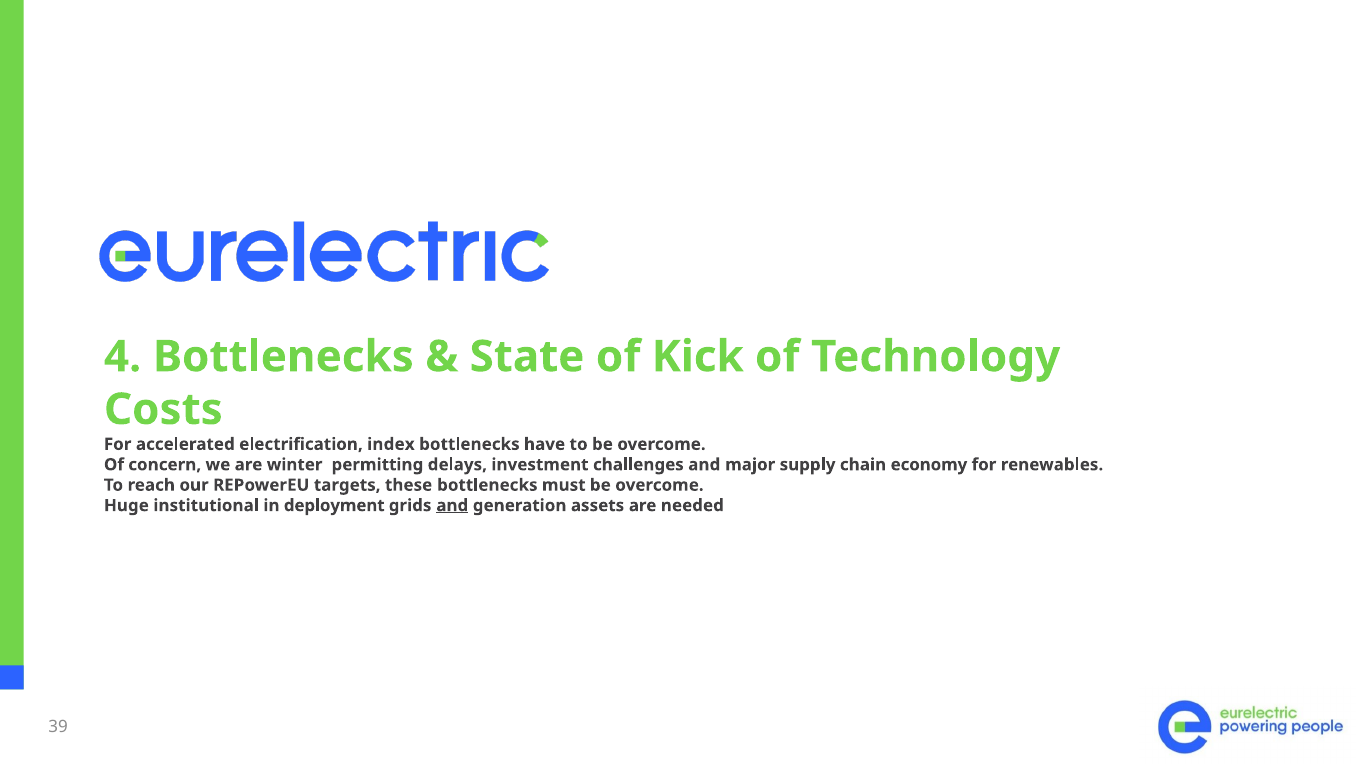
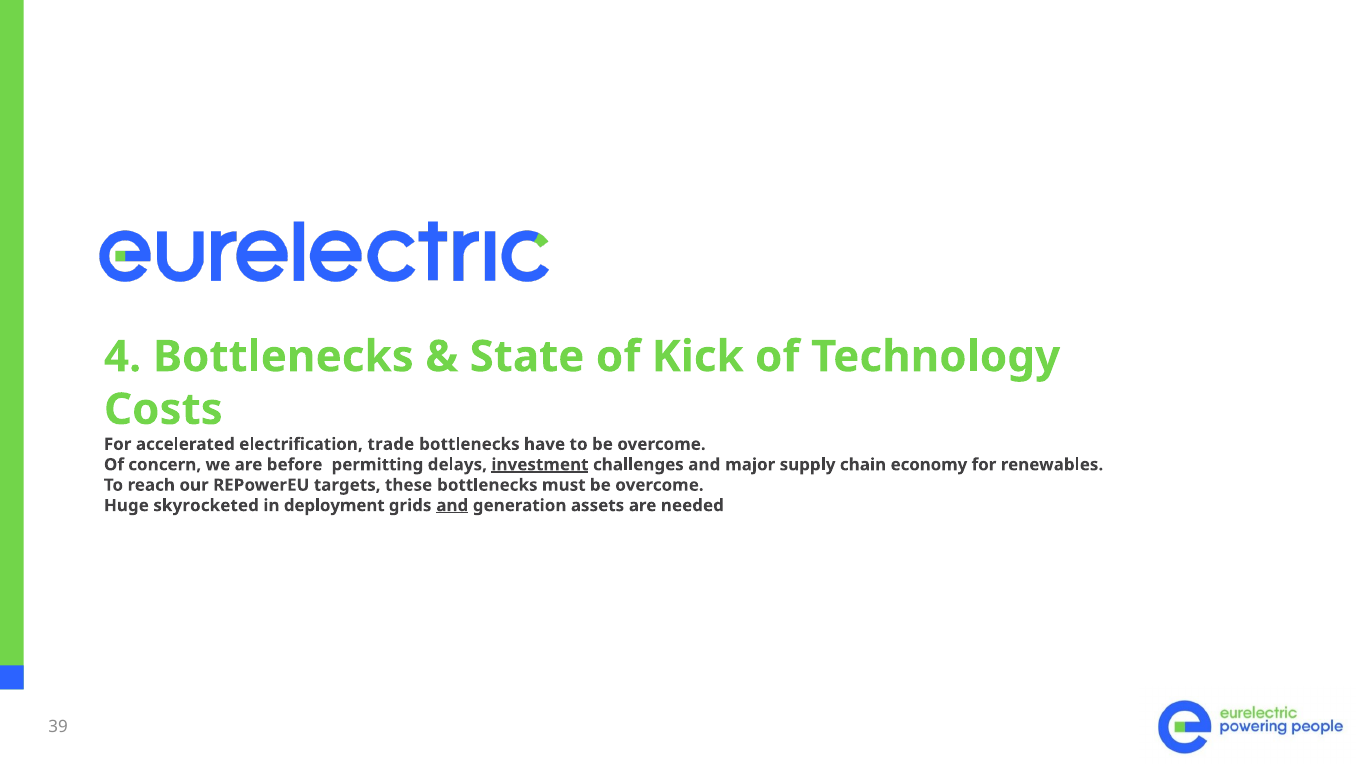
index: index -> trade
winter: winter -> before
investment underline: none -> present
institutional: institutional -> skyrocketed
